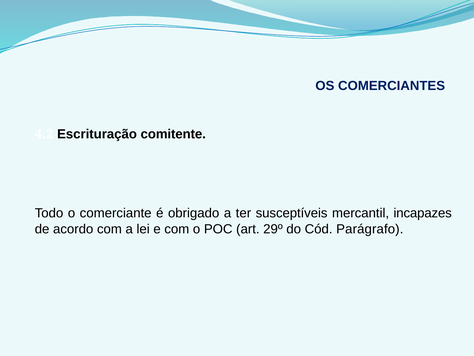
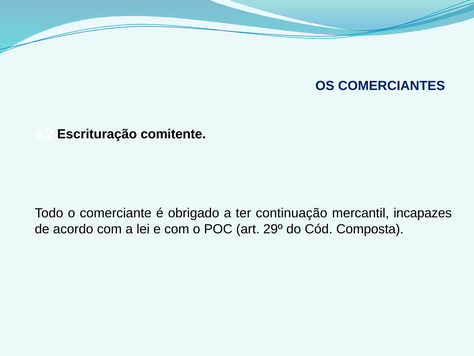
susceptíveis: susceptíveis -> continuação
Parágrafo: Parágrafo -> Composta
